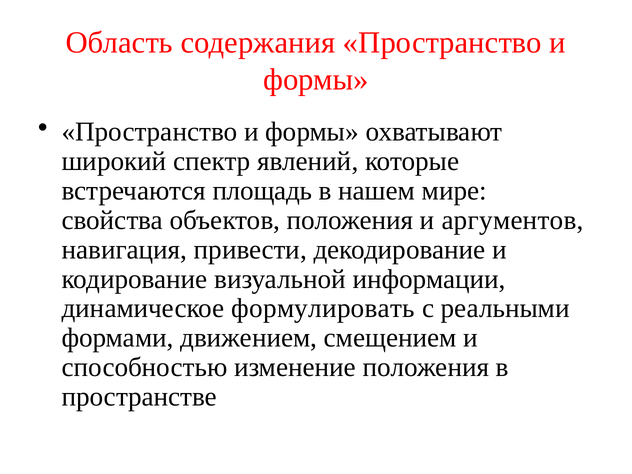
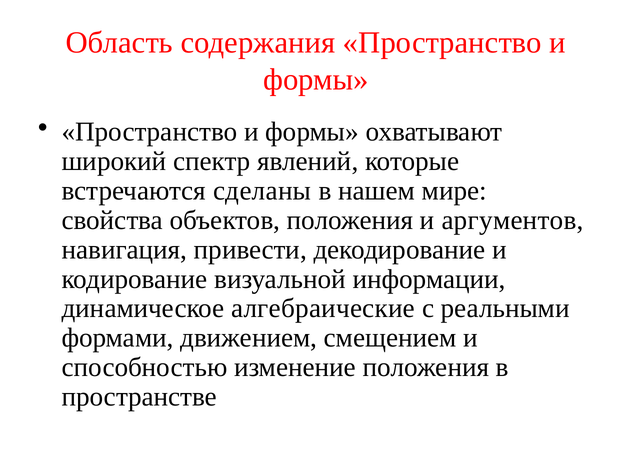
площадь: площадь -> сделаны
формулировать: формулировать -> алгебраические
